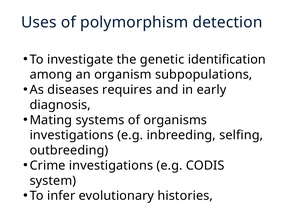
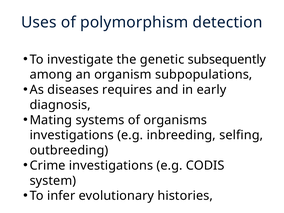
identification: identification -> subsequently
